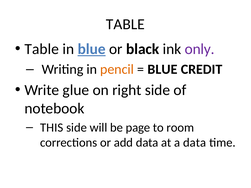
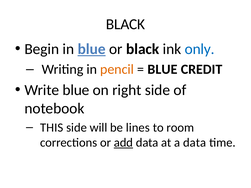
TABLE at (125, 24): TABLE -> BLACK
Table at (42, 49): Table -> Begin
only colour: purple -> blue
Write glue: glue -> blue
page: page -> lines
add underline: none -> present
